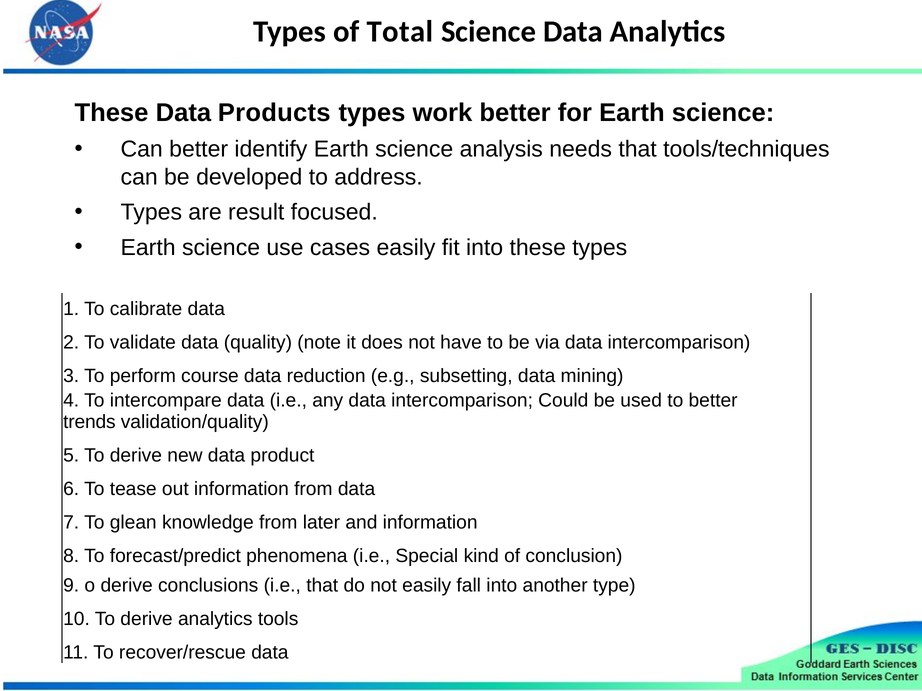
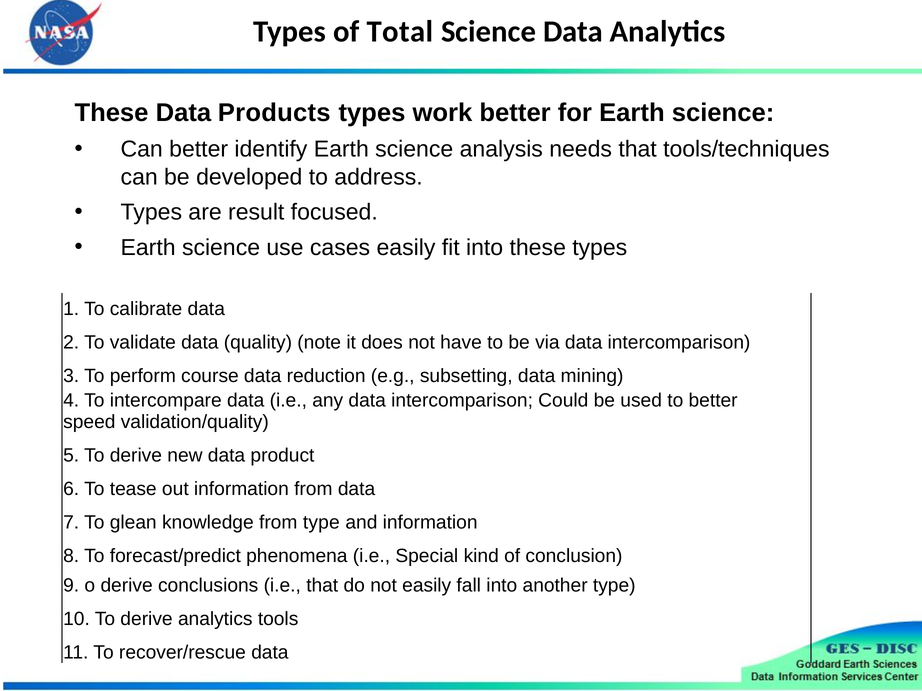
trends: trends -> speed
from later: later -> type
